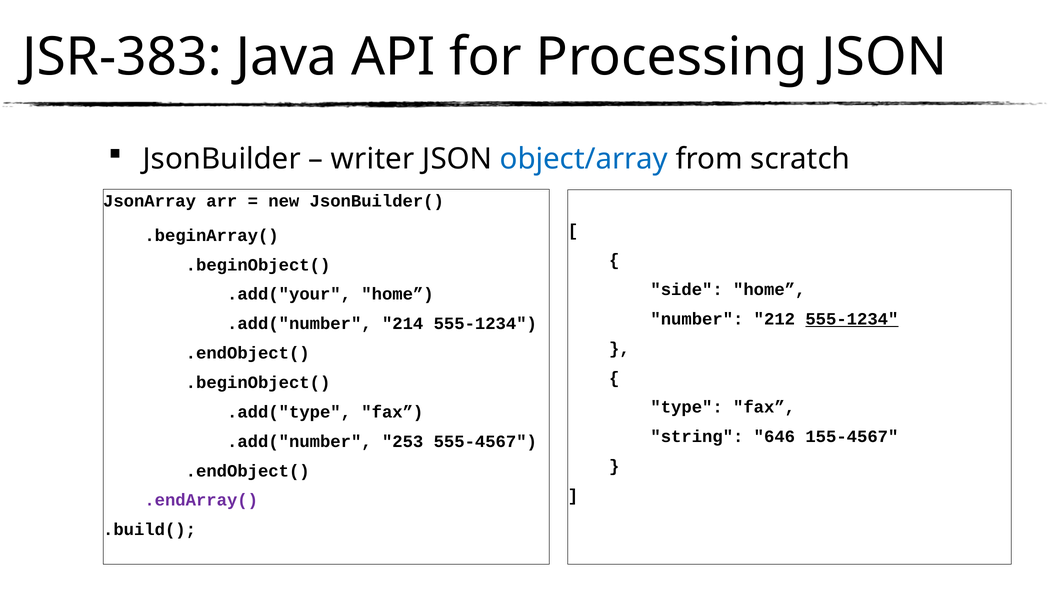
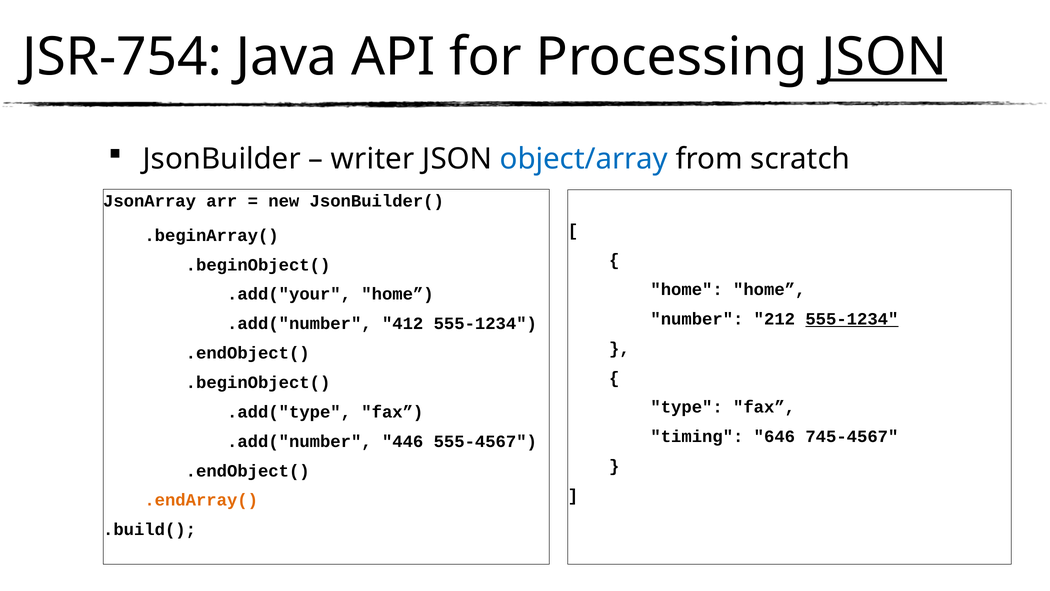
JSR-383: JSR-383 -> JSR-754
JSON at (884, 57) underline: none -> present
side at (687, 289): side -> home
214: 214 -> 412
string: string -> timing
155-4567: 155-4567 -> 745-4567
253: 253 -> 446
.endArray( colour: purple -> orange
